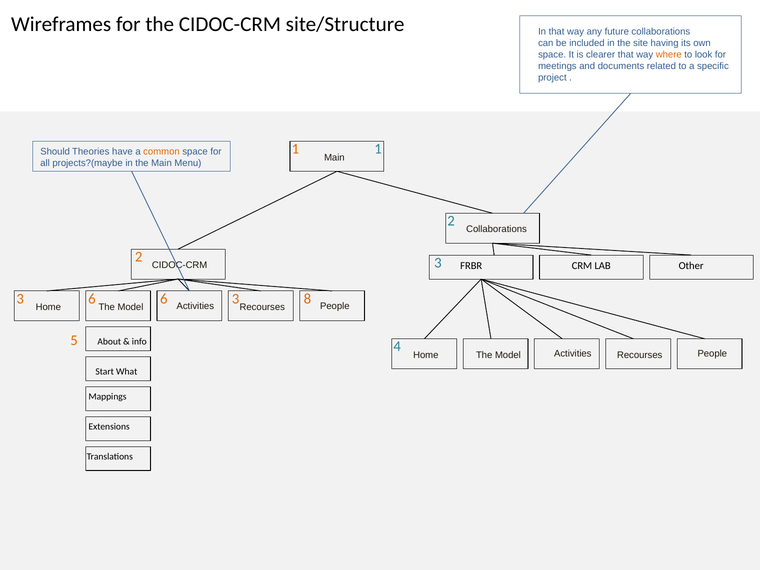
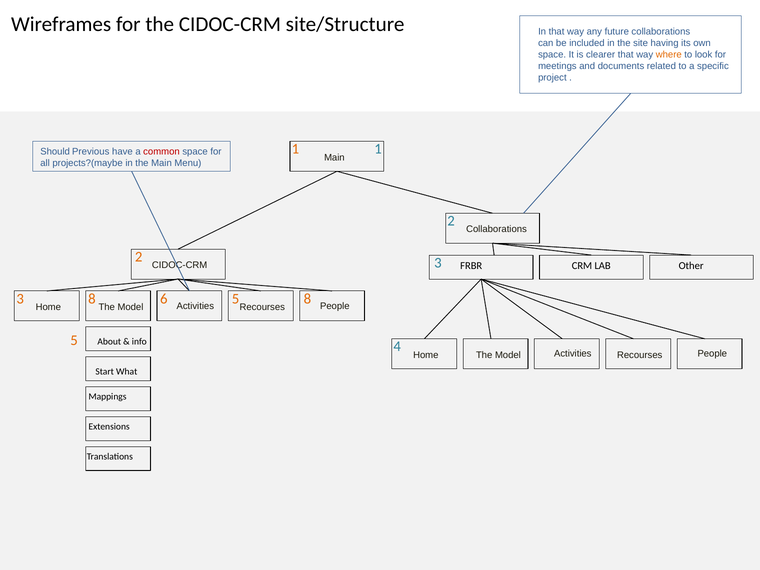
Theories: Theories -> Previous
common colour: orange -> red
3 6: 6 -> 8
6 3: 3 -> 5
